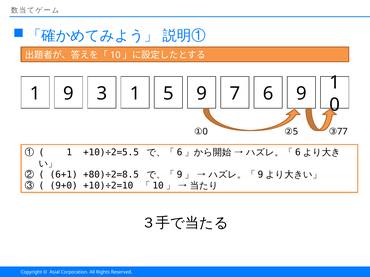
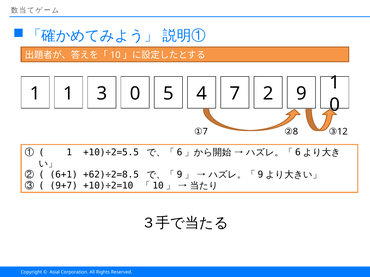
1 9: 9 -> 1
3 1: 1 -> 0
5 9: 9 -> 4
6: 6 -> 2
0 at (205, 132): 0 -> 7
5 at (295, 132): 5 -> 8
77: 77 -> 12
+80)÷2=8.5: +80)÷2=8.5 -> +62)÷2=8.5
9+0: 9+0 -> 9+7
